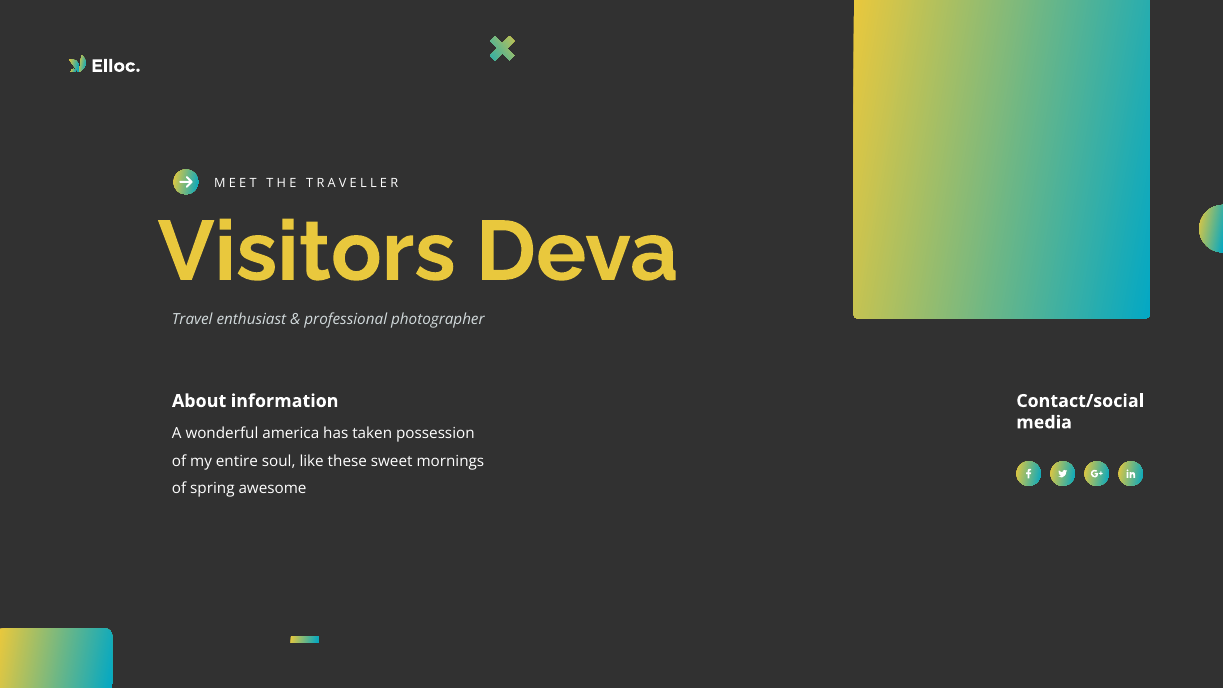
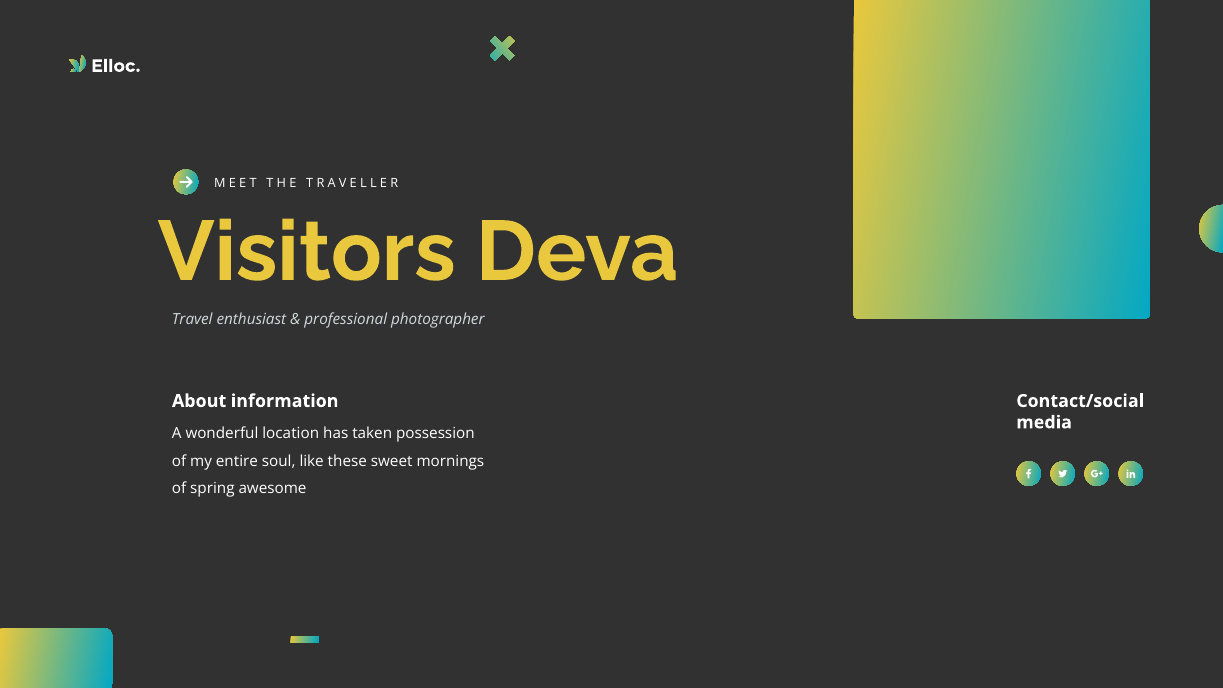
america: america -> location
